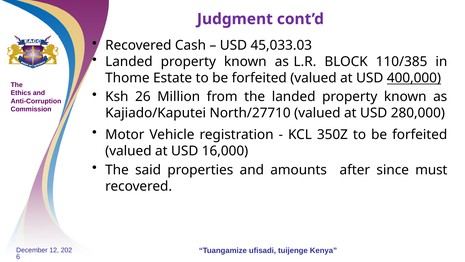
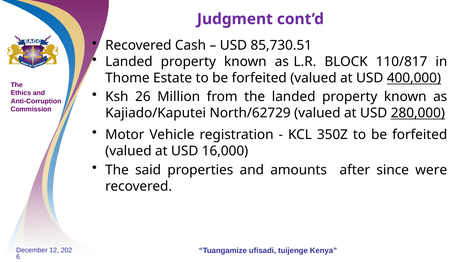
45,033.03: 45,033.03 -> 85,730.51
110/385: 110/385 -> 110/817
North/27710: North/27710 -> North/62729
280,000 underline: none -> present
must: must -> were
